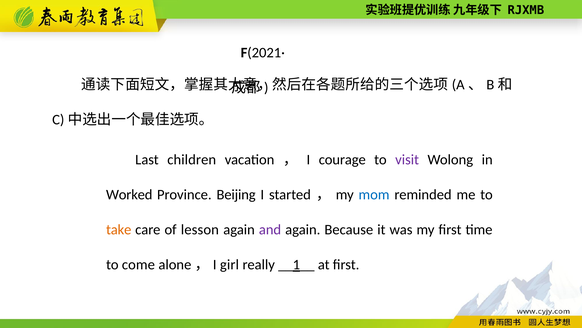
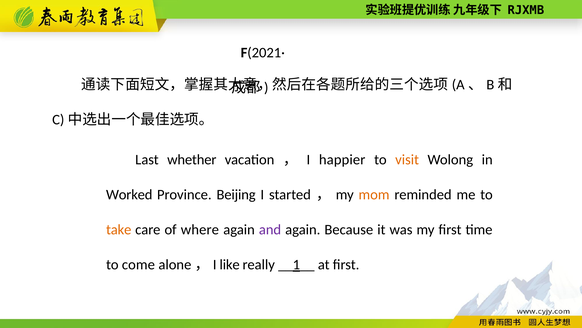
children: children -> whether
courage: courage -> happier
visit colour: purple -> orange
mom colour: blue -> orange
lesson: lesson -> where
girl: girl -> like
